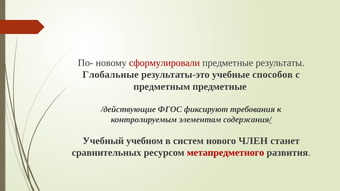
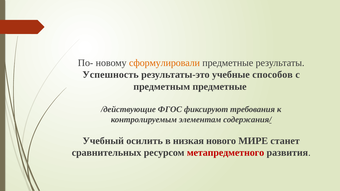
сформулировали colour: red -> orange
Глобальные: Глобальные -> Успешность
учебном: учебном -> осилить
систем: систем -> низкая
ЧЛЕН: ЧЛЕН -> МИРЕ
